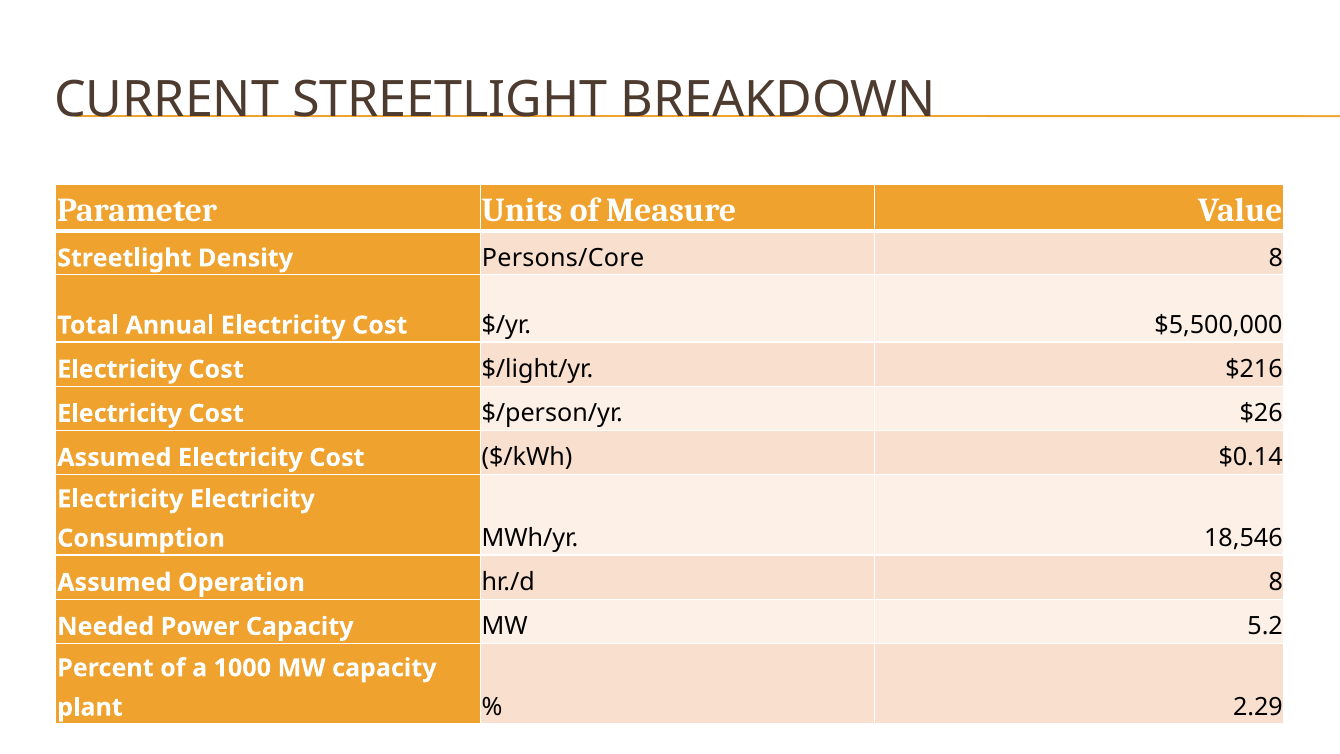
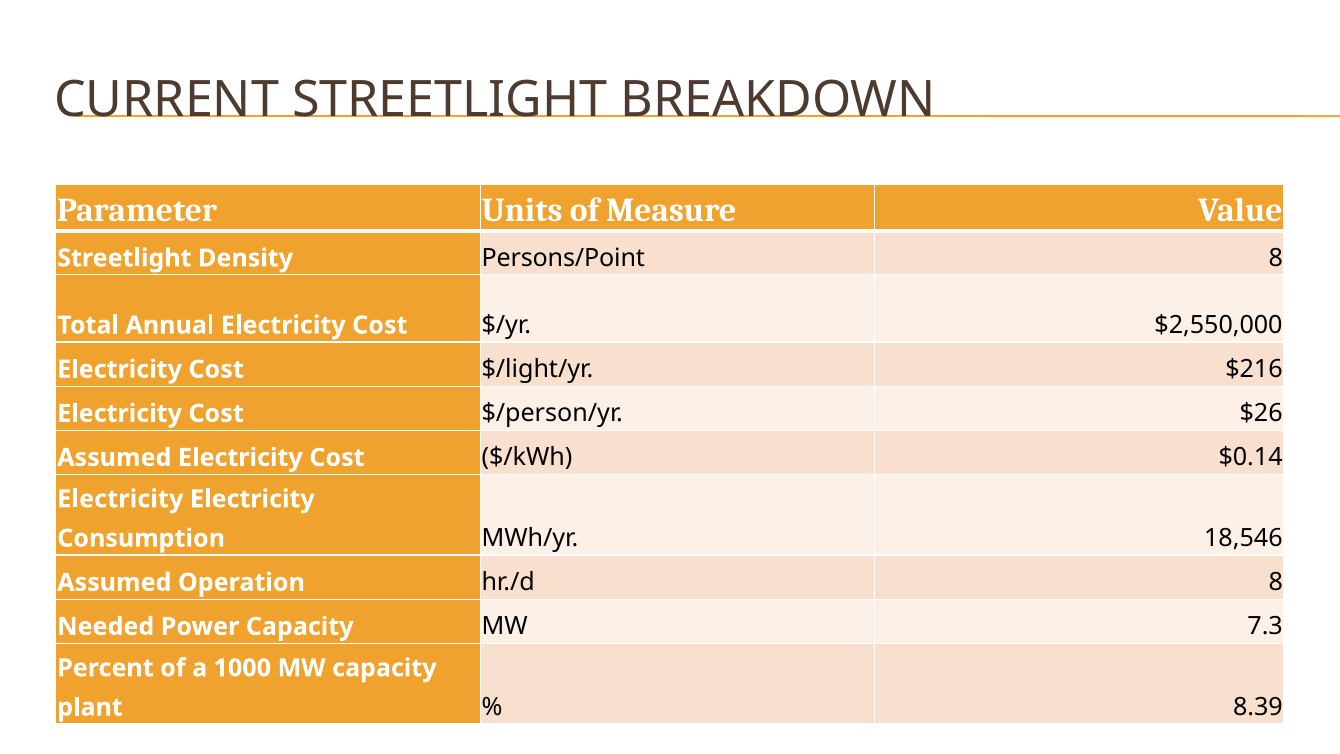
Persons/Core: Persons/Core -> Persons/Point
$5,500,000: $5,500,000 -> $2,550,000
5.2: 5.2 -> 7.3
2.29: 2.29 -> 8.39
